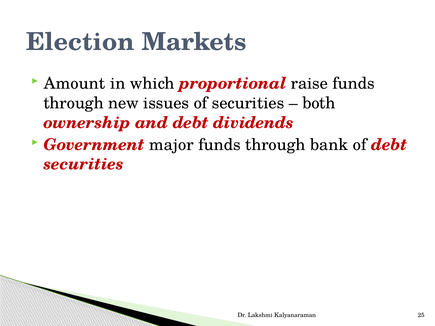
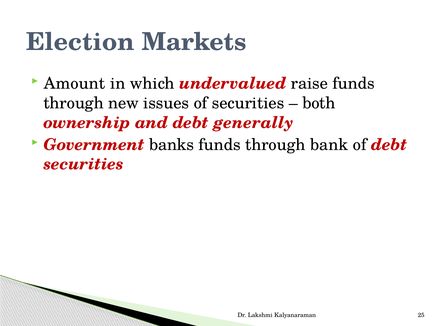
proportional: proportional -> undervalued
dividends: dividends -> generally
major: major -> banks
